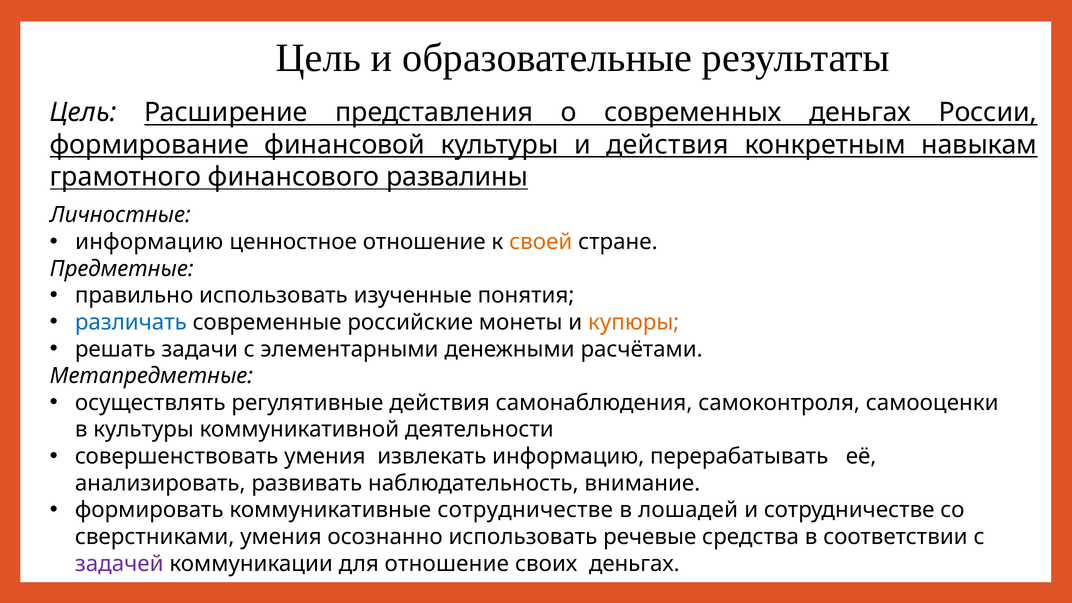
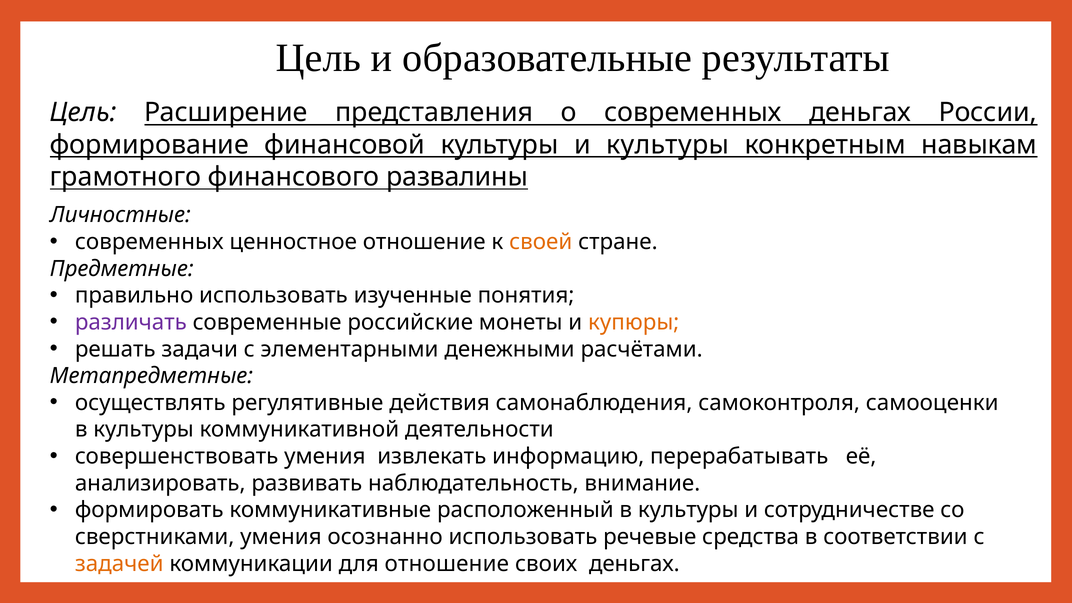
и действия: действия -> культуры
информацию at (149, 242): информацию -> современных
различать colour: blue -> purple
коммуникативные сотрудничестве: сотрудничестве -> расположенный
лошадей at (688, 510): лошадей -> культуры
задачей colour: purple -> orange
